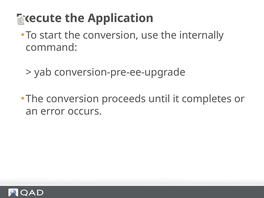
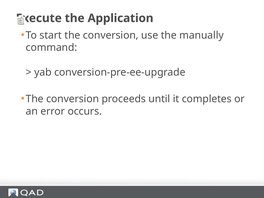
internally: internally -> manually
